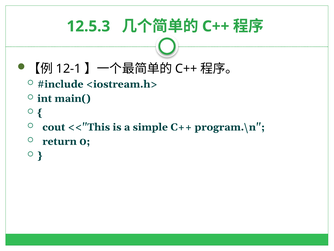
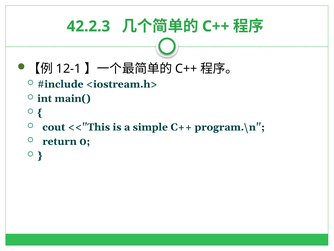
12.5.3: 12.5.3 -> 42.2.3
